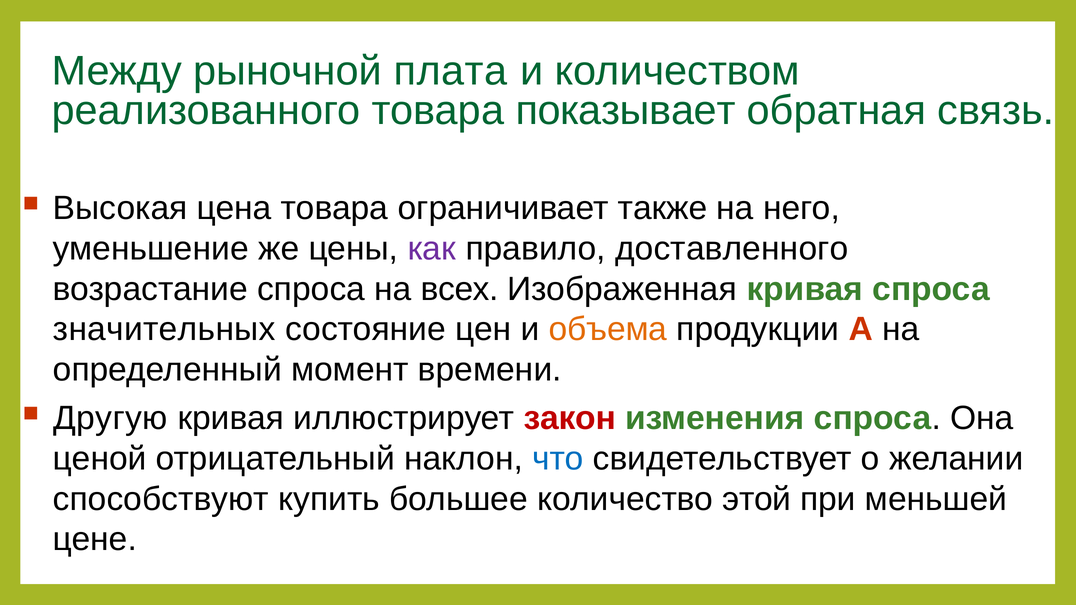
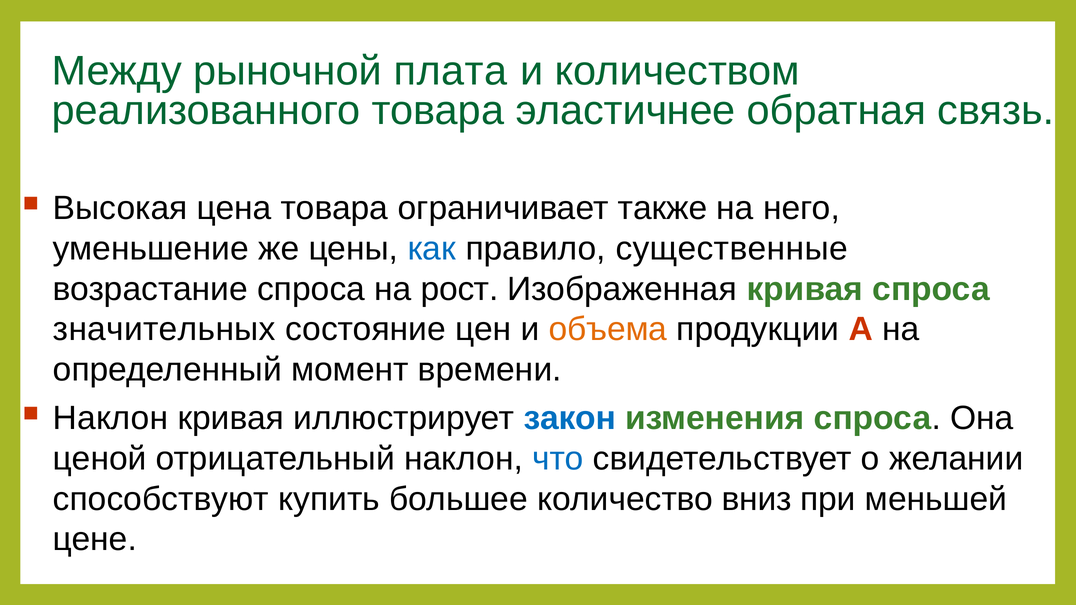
показывает: показывает -> эластичнее
как colour: purple -> blue
доставленного: доставленного -> существенные
всех: всех -> рост
Другую at (110, 419): Другую -> Наклон
закон colour: red -> blue
этой: этой -> вниз
